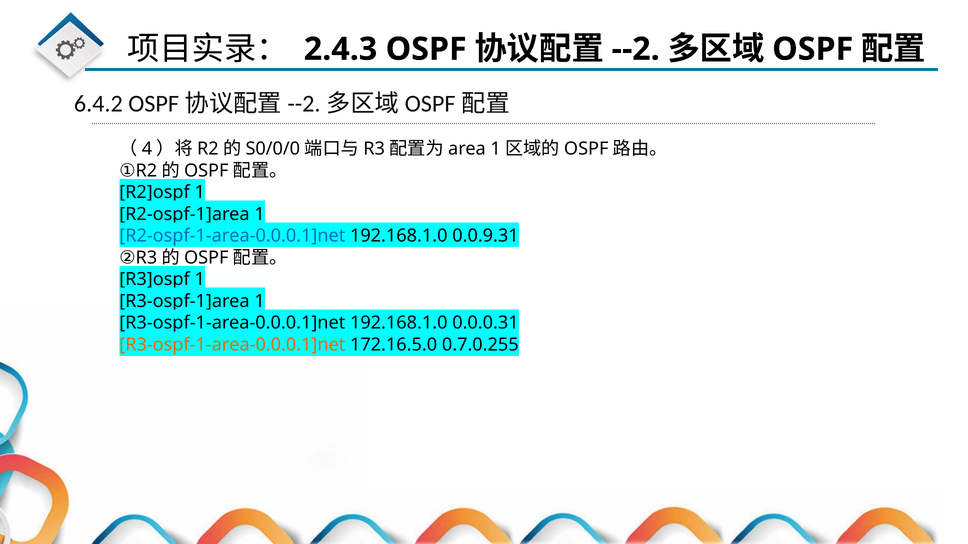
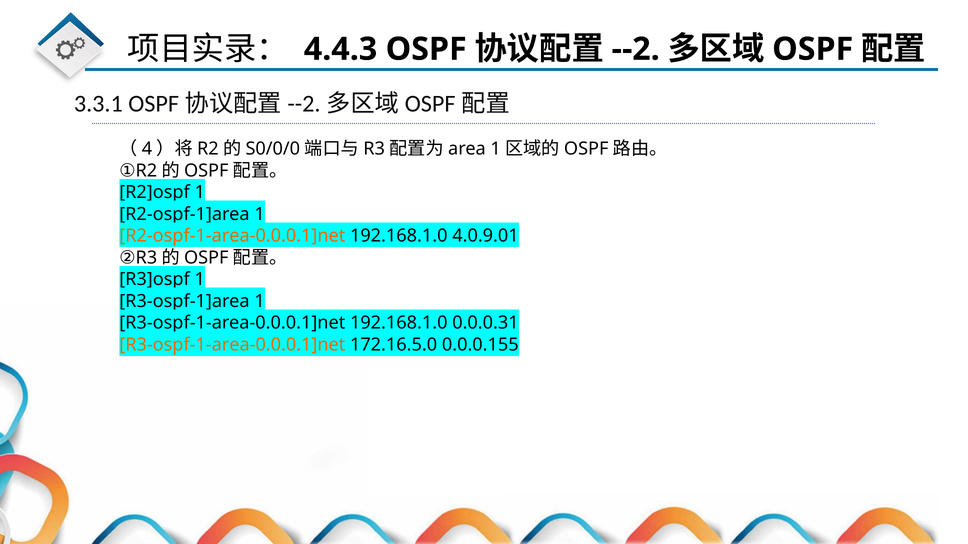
2.4.3: 2.4.3 -> 4.4.3
6.4.2: 6.4.2 -> 3.3.1
R2-ospf-1-area-0.0.0.1]net colour: blue -> orange
0.0.9.31: 0.0.9.31 -> 4.0.9.01
0.7.0.255: 0.7.0.255 -> 0.0.0.155
